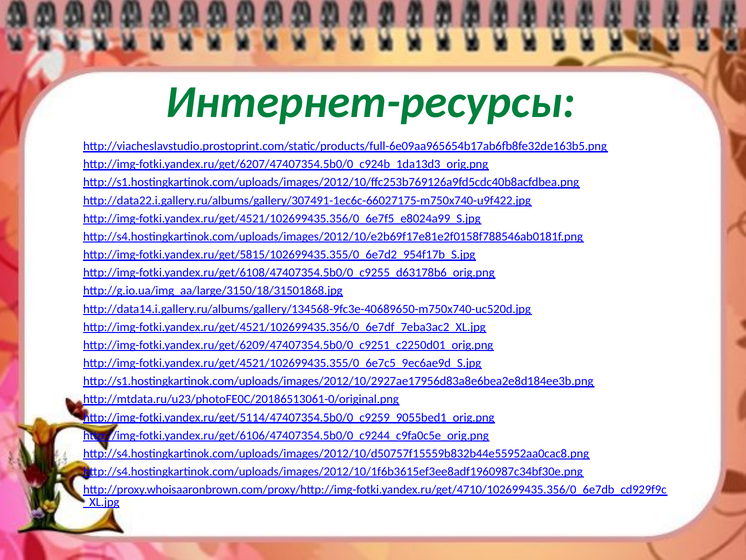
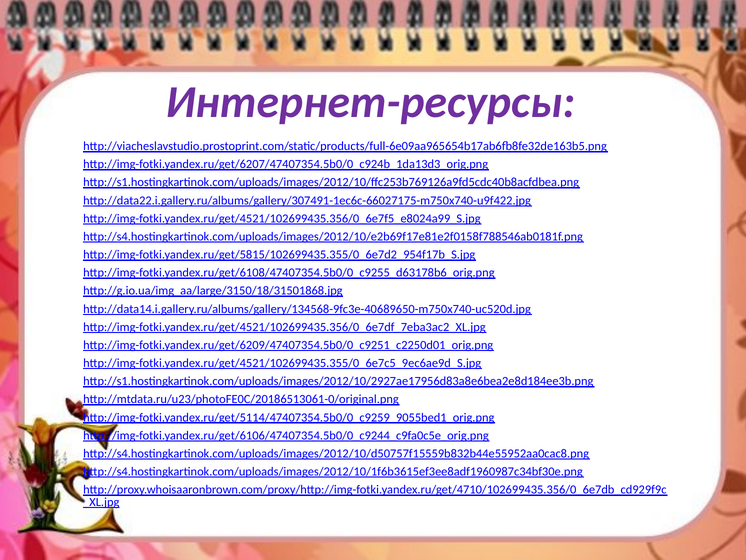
Интернет-ресурсы colour: green -> purple
